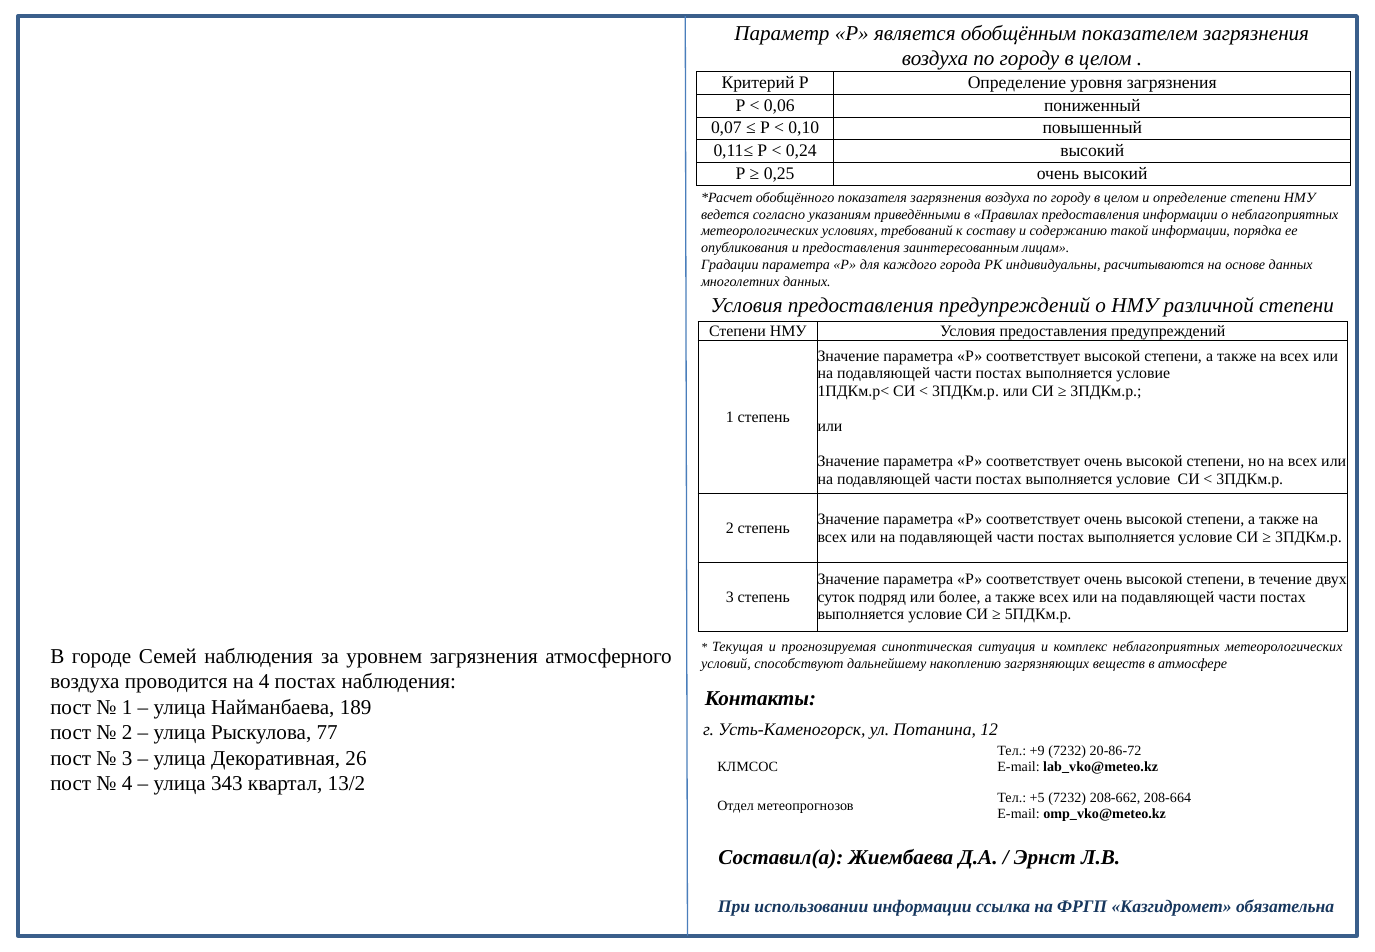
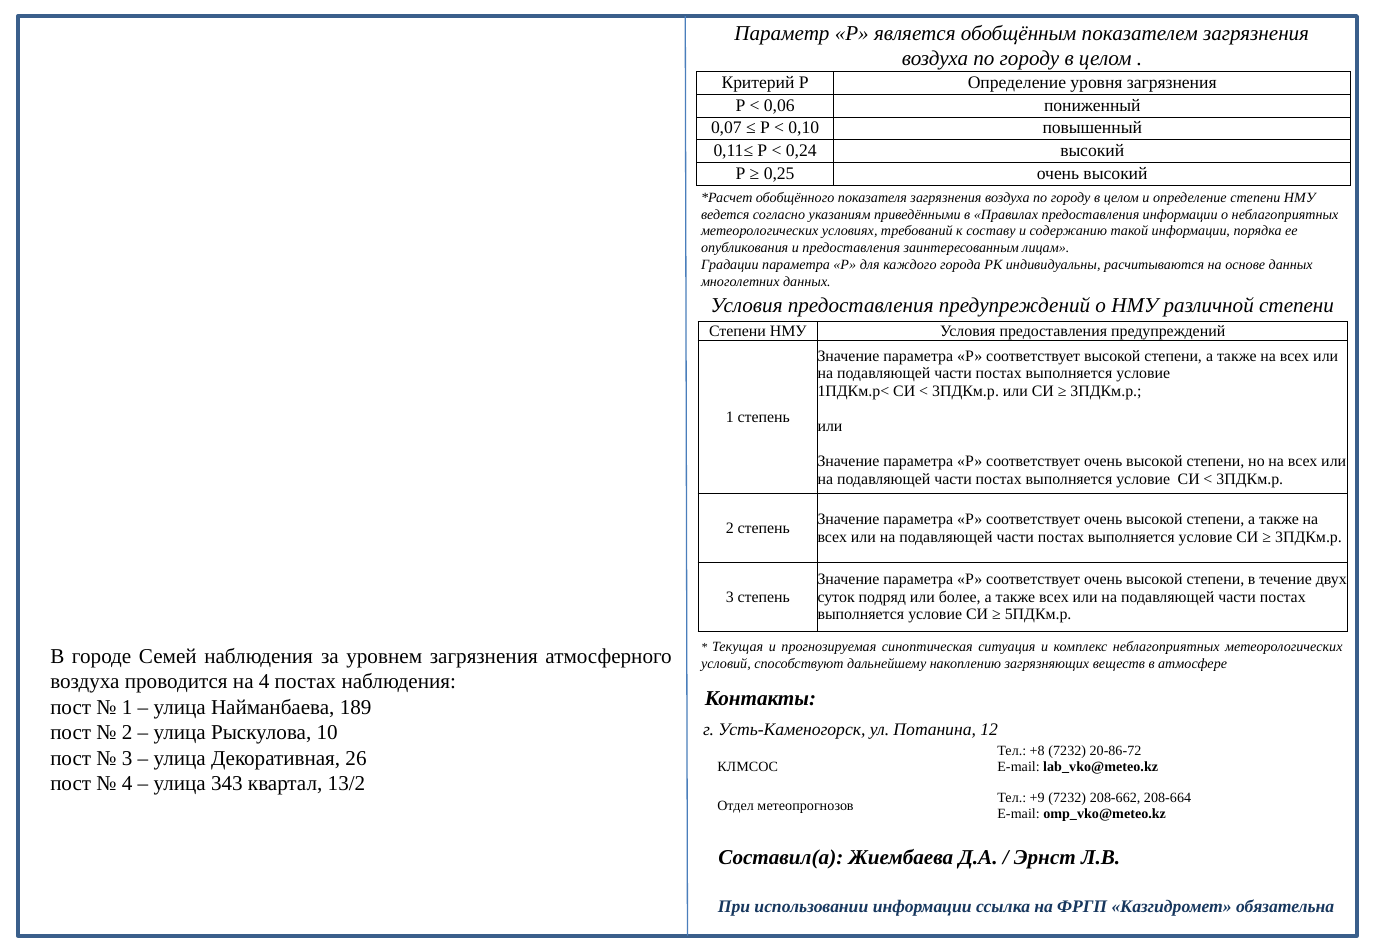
77: 77 -> 10
+9: +9 -> +8
+5: +5 -> +9
